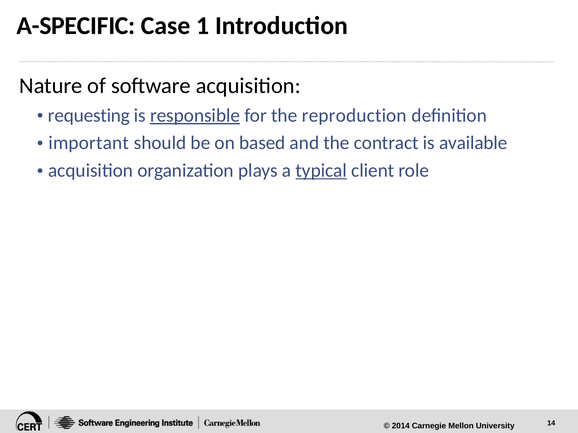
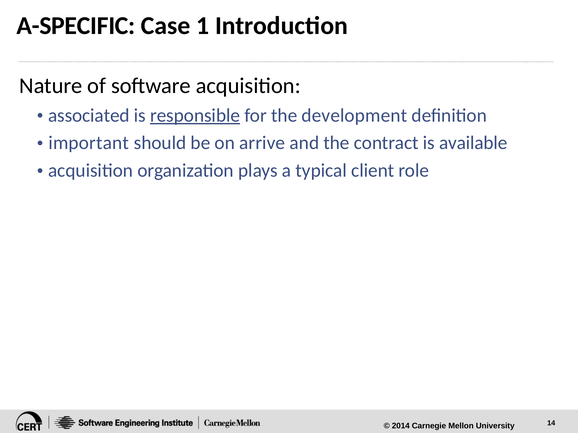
requesting: requesting -> associated
reproduction: reproduction -> development
based: based -> arrive
typical underline: present -> none
